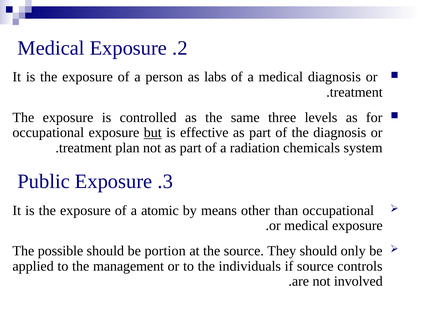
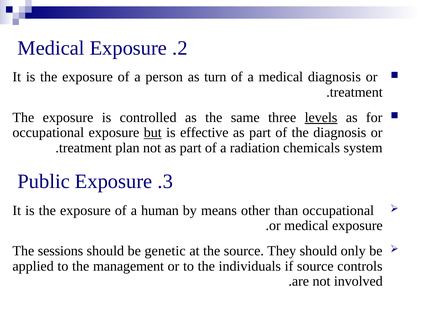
labs: labs -> turn
levels underline: none -> present
atomic: atomic -> human
possible: possible -> sessions
portion: portion -> genetic
